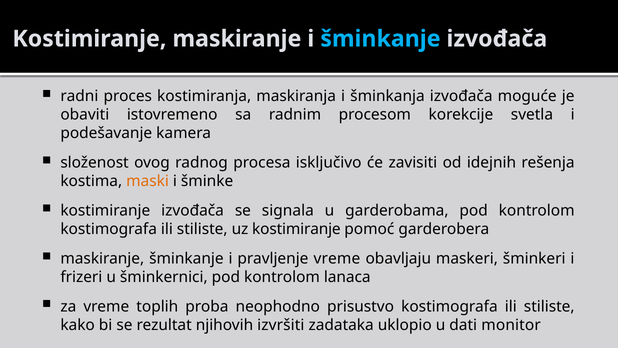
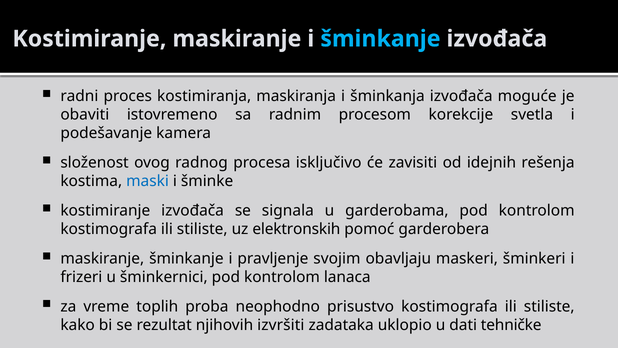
maski colour: orange -> blue
uz kostimiranje: kostimiranje -> elektronskih
pravljenje vreme: vreme -> svojim
monitor: monitor -> tehničke
